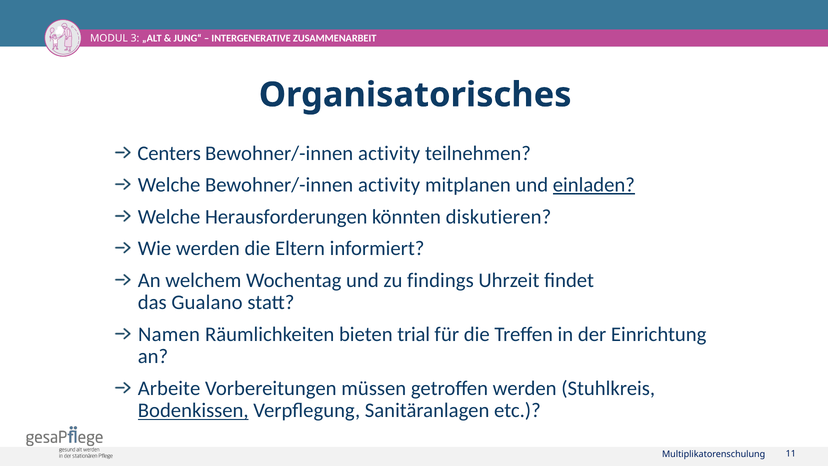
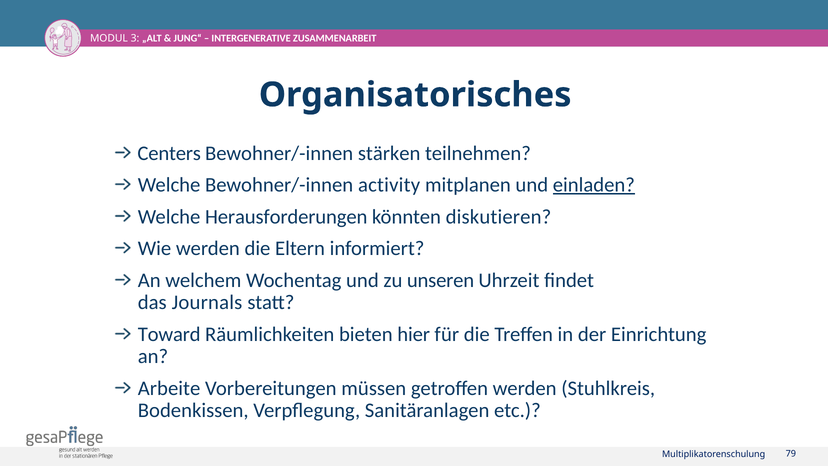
activity at (389, 153): activity -> stärken
findings: findings -> unseren
Gualano: Gualano -> Journals
Namen: Namen -> Toward
trial: trial -> hier
Bodenkissen underline: present -> none
11: 11 -> 79
